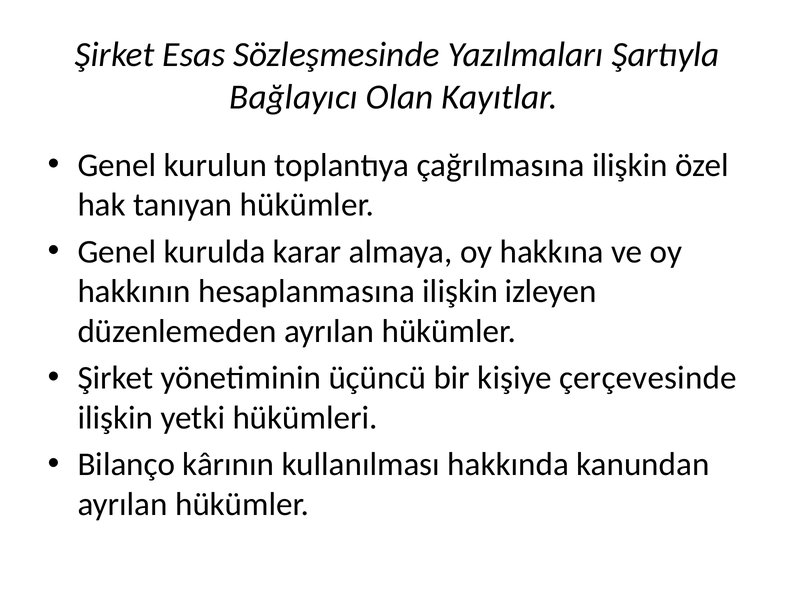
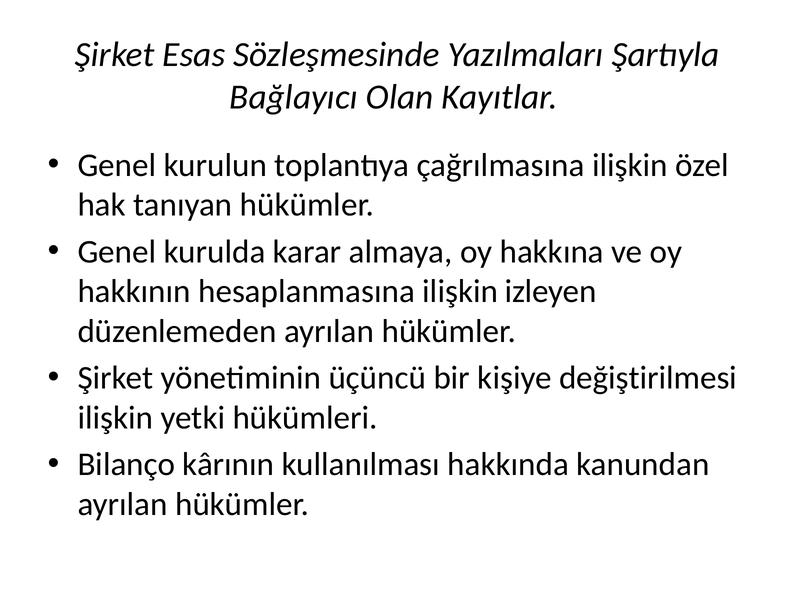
çerçevesinde: çerçevesinde -> değiştirilmesi
